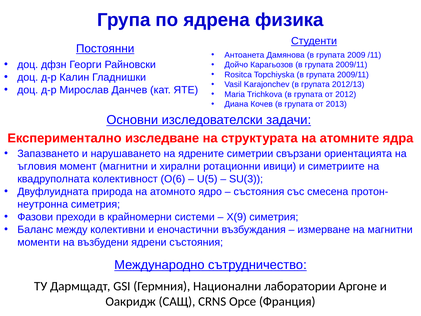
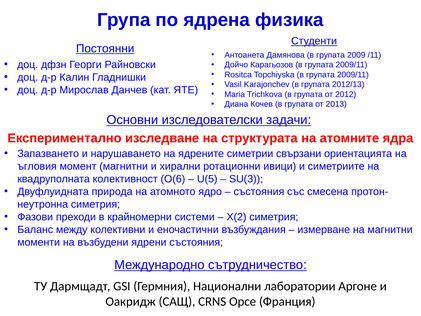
X(9: X(9 -> X(2
